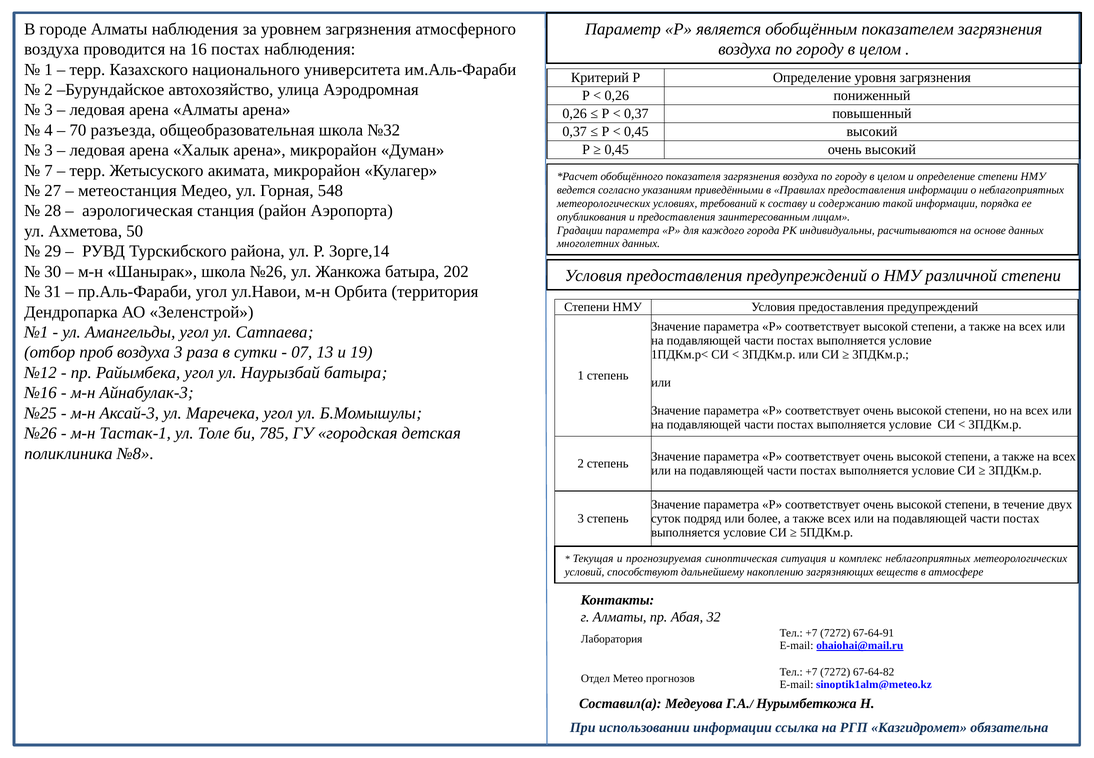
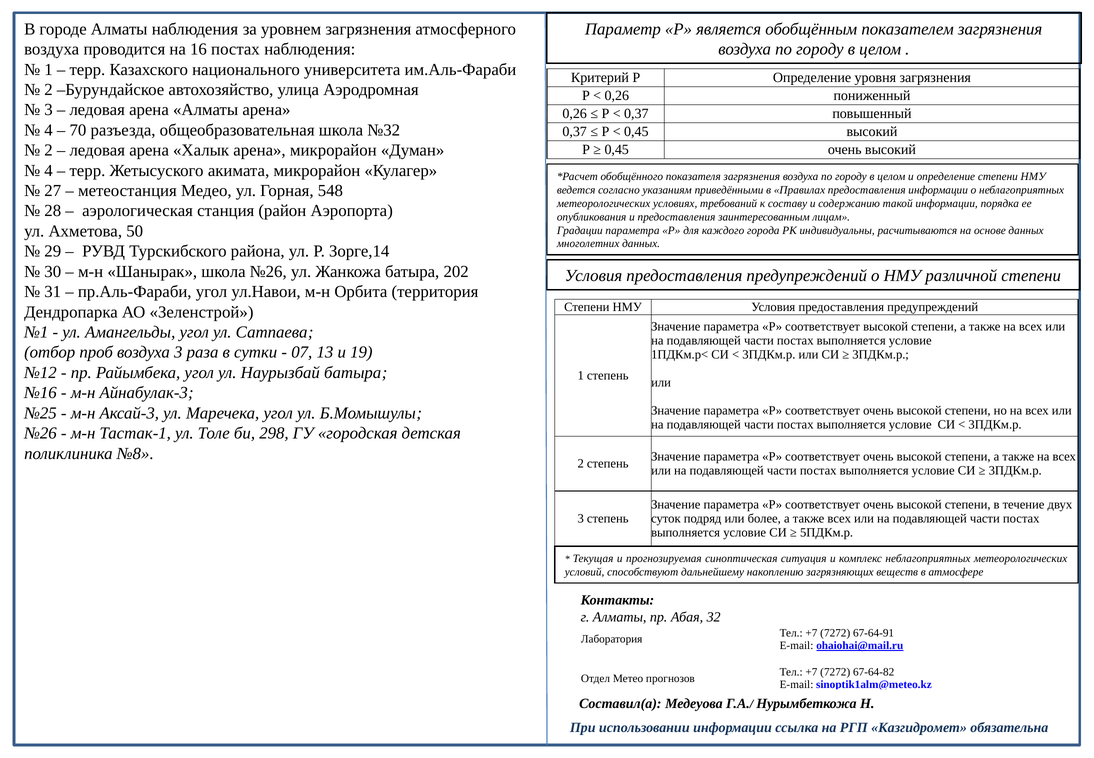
3 at (49, 150): 3 -> 2
7 at (49, 170): 7 -> 4
785: 785 -> 298
